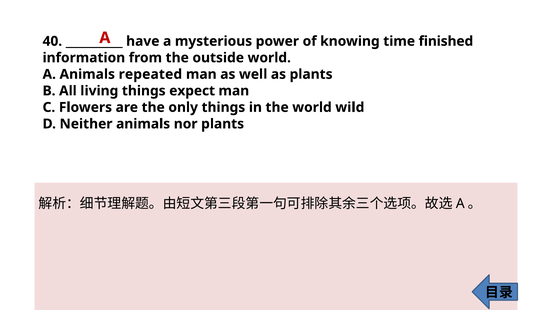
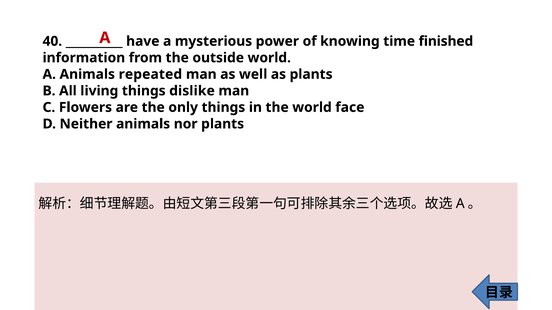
expect: expect -> dislike
wild: wild -> face
